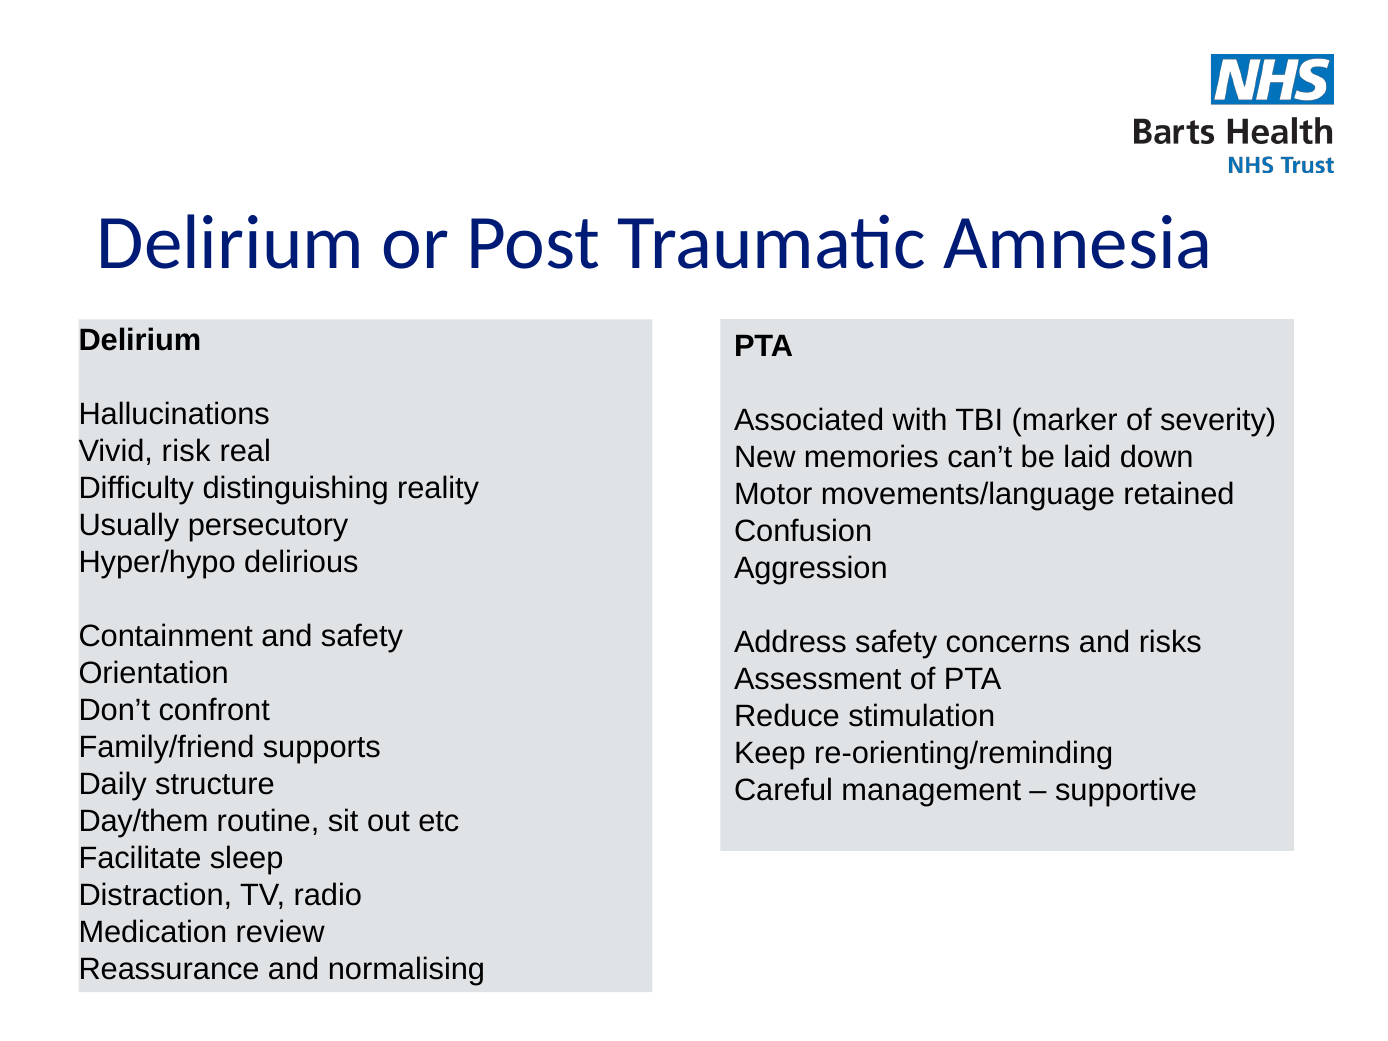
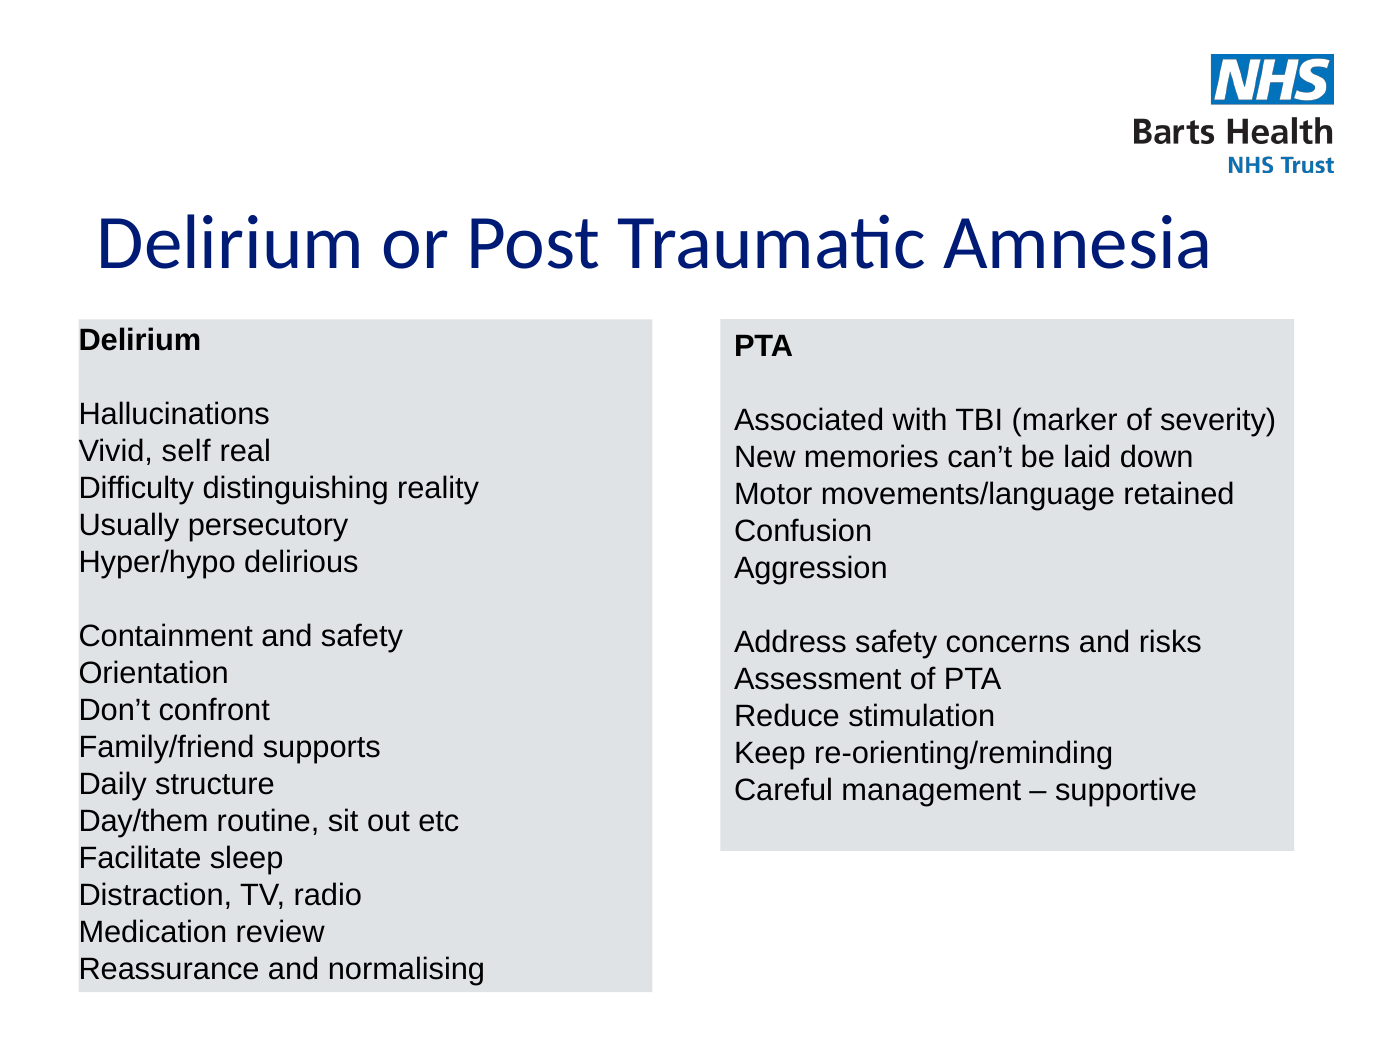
risk: risk -> self
